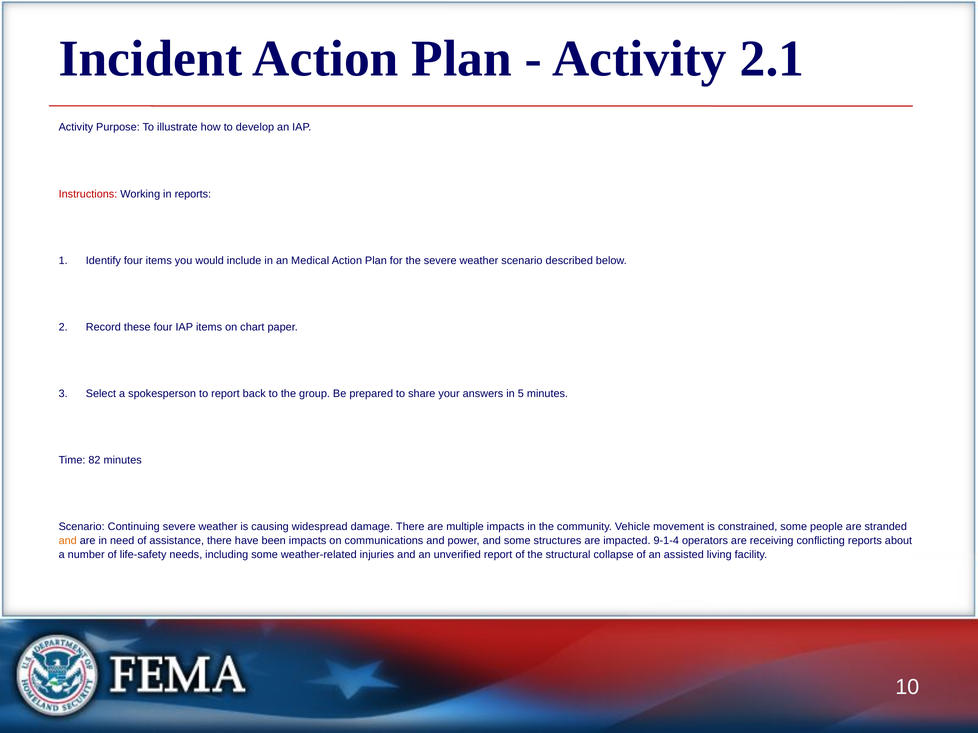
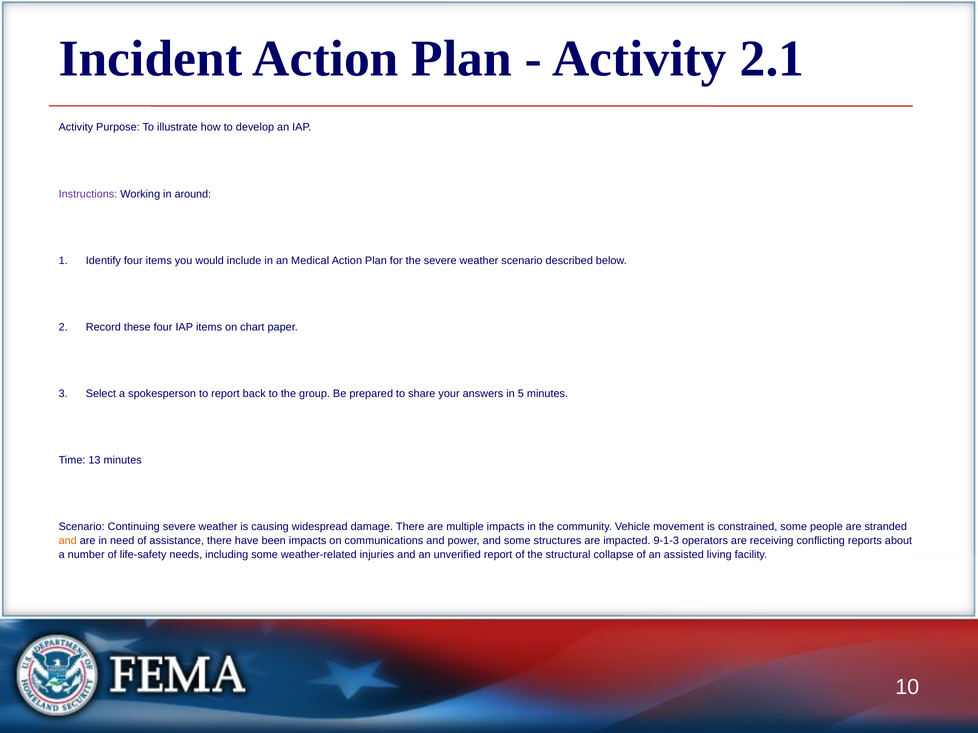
Instructions colour: red -> purple
in reports: reports -> around
82: 82 -> 13
9-1-4: 9-1-4 -> 9-1-3
